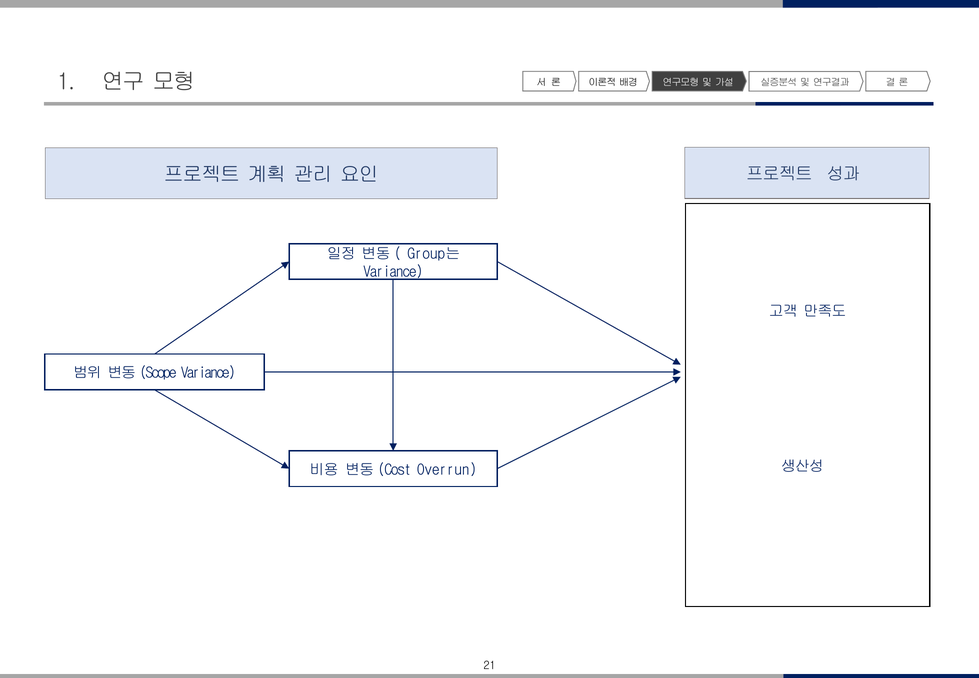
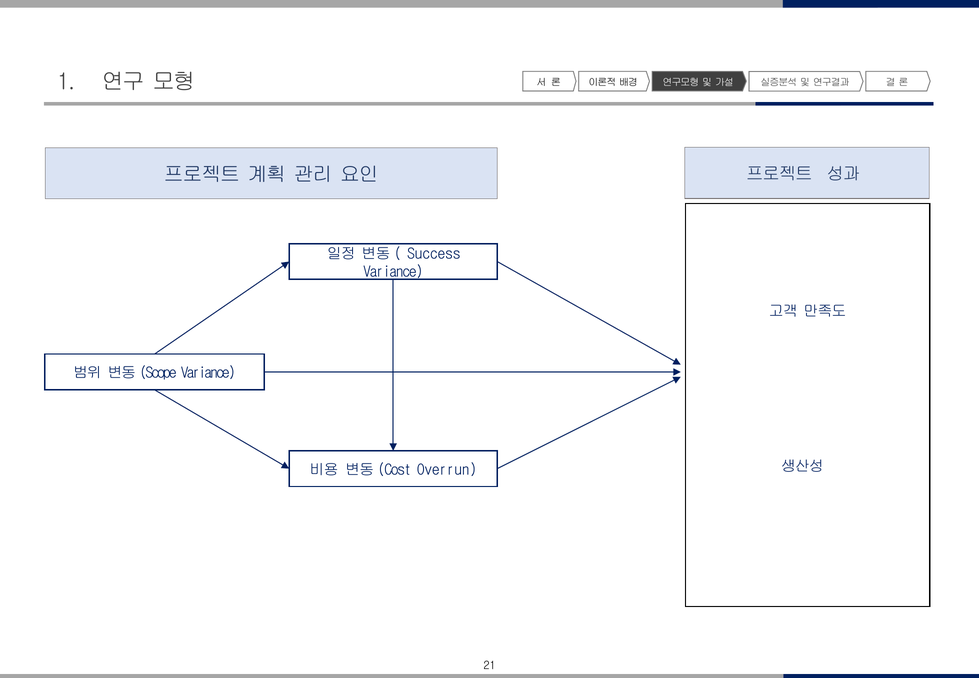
Group는: Group는 -> Success
